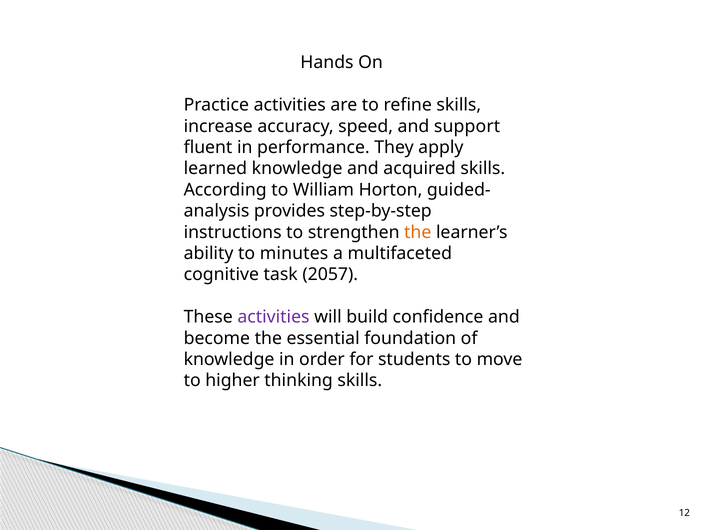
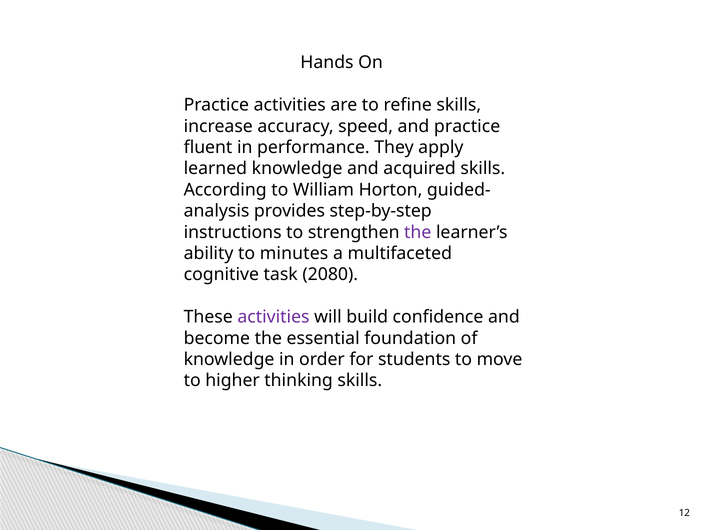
and support: support -> practice
the at (418, 232) colour: orange -> purple
2057: 2057 -> 2080
